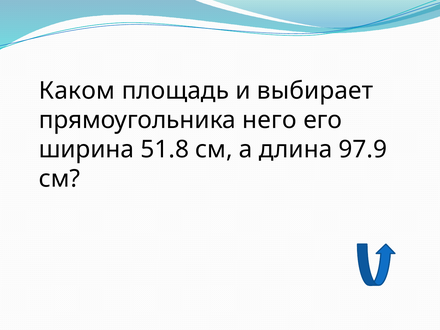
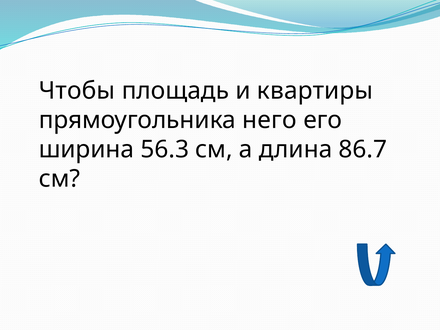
Каком: Каком -> Чтобы
выбирает: выбирает -> квартиры
51.8: 51.8 -> 56.3
97.9: 97.9 -> 86.7
